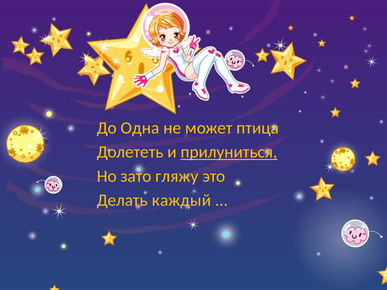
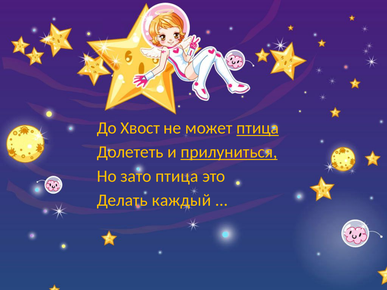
Одна: Одна -> Хвост
птица at (258, 128) underline: none -> present
зато гляжу: гляжу -> птица
